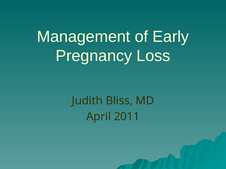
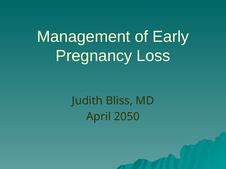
2011: 2011 -> 2050
